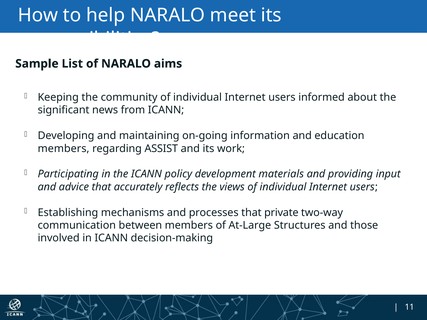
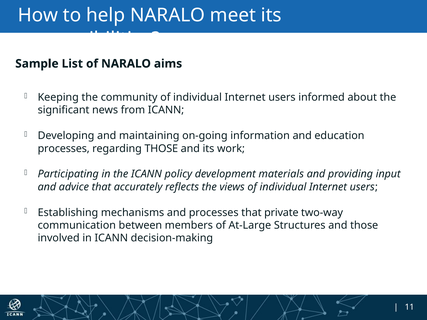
members at (64, 149): members -> processes
regarding ASSIST: ASSIST -> THOSE
